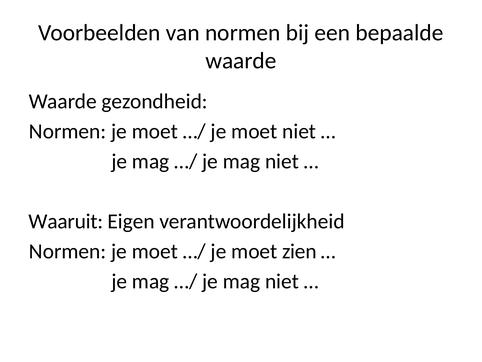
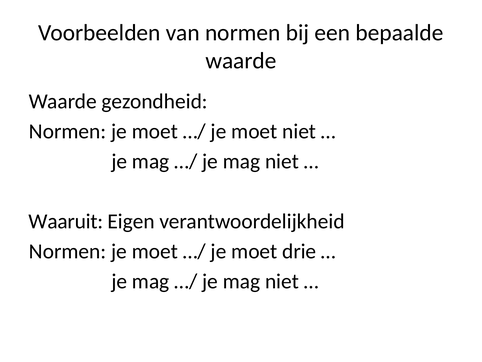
zien: zien -> drie
